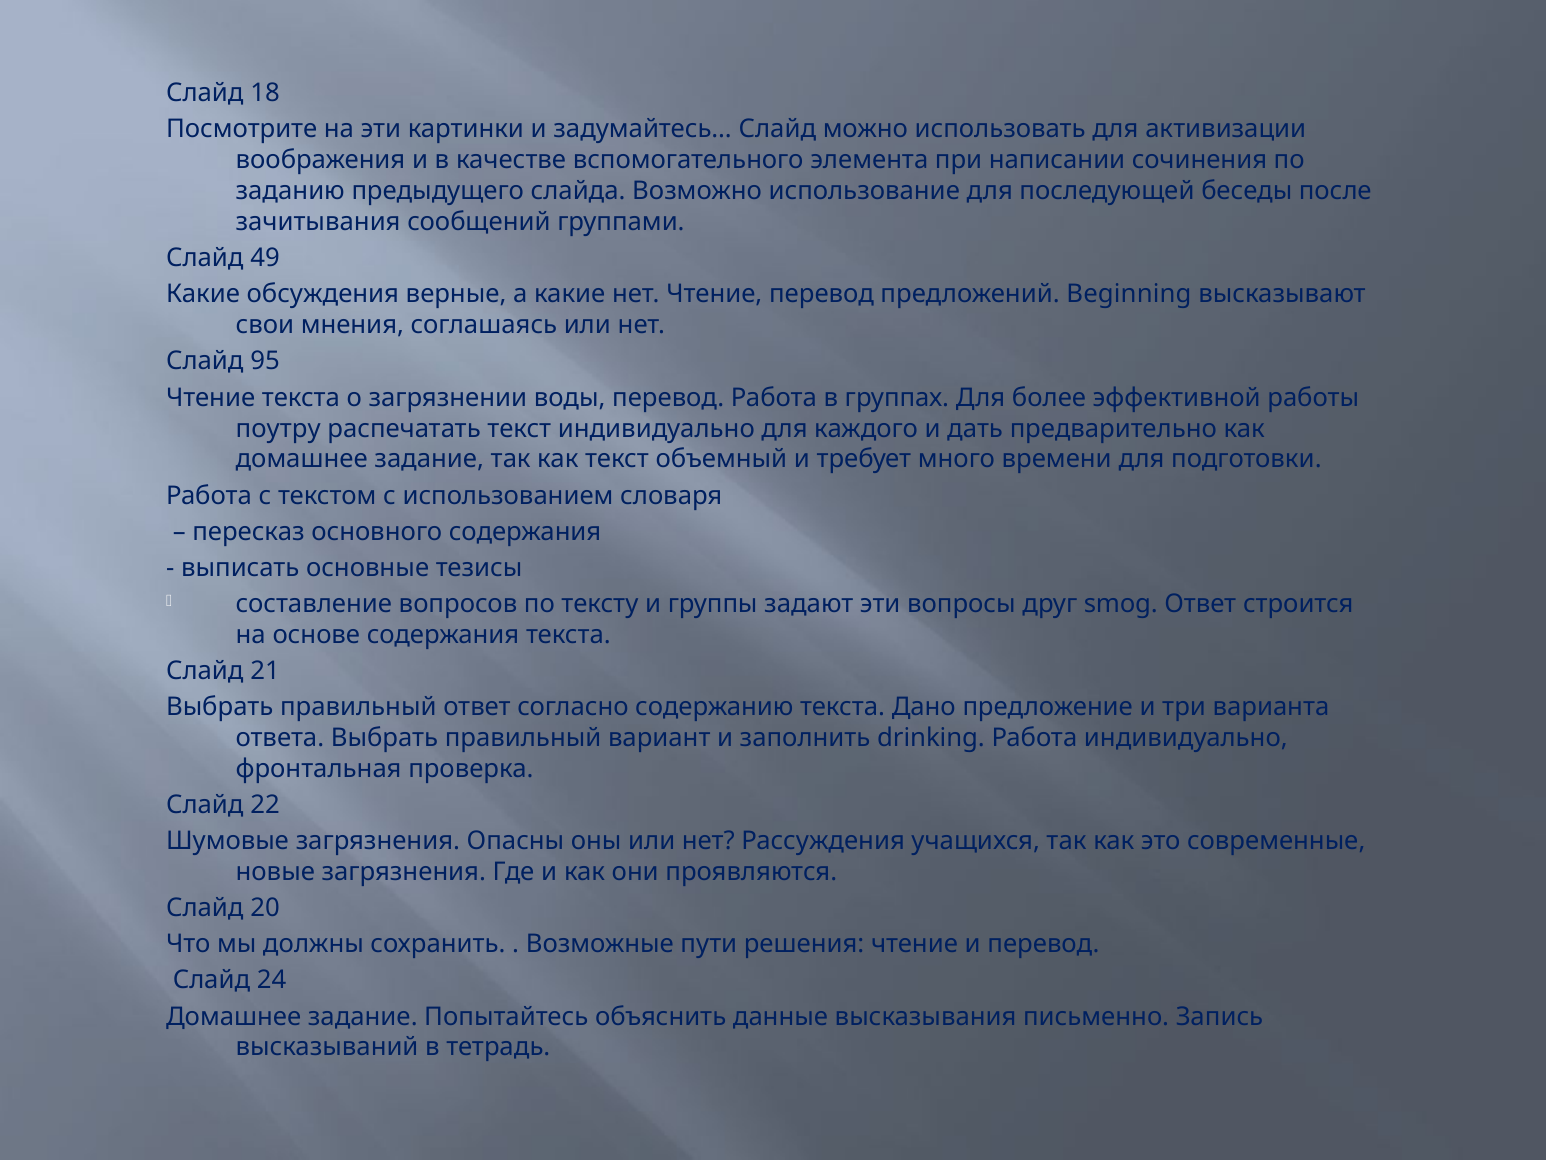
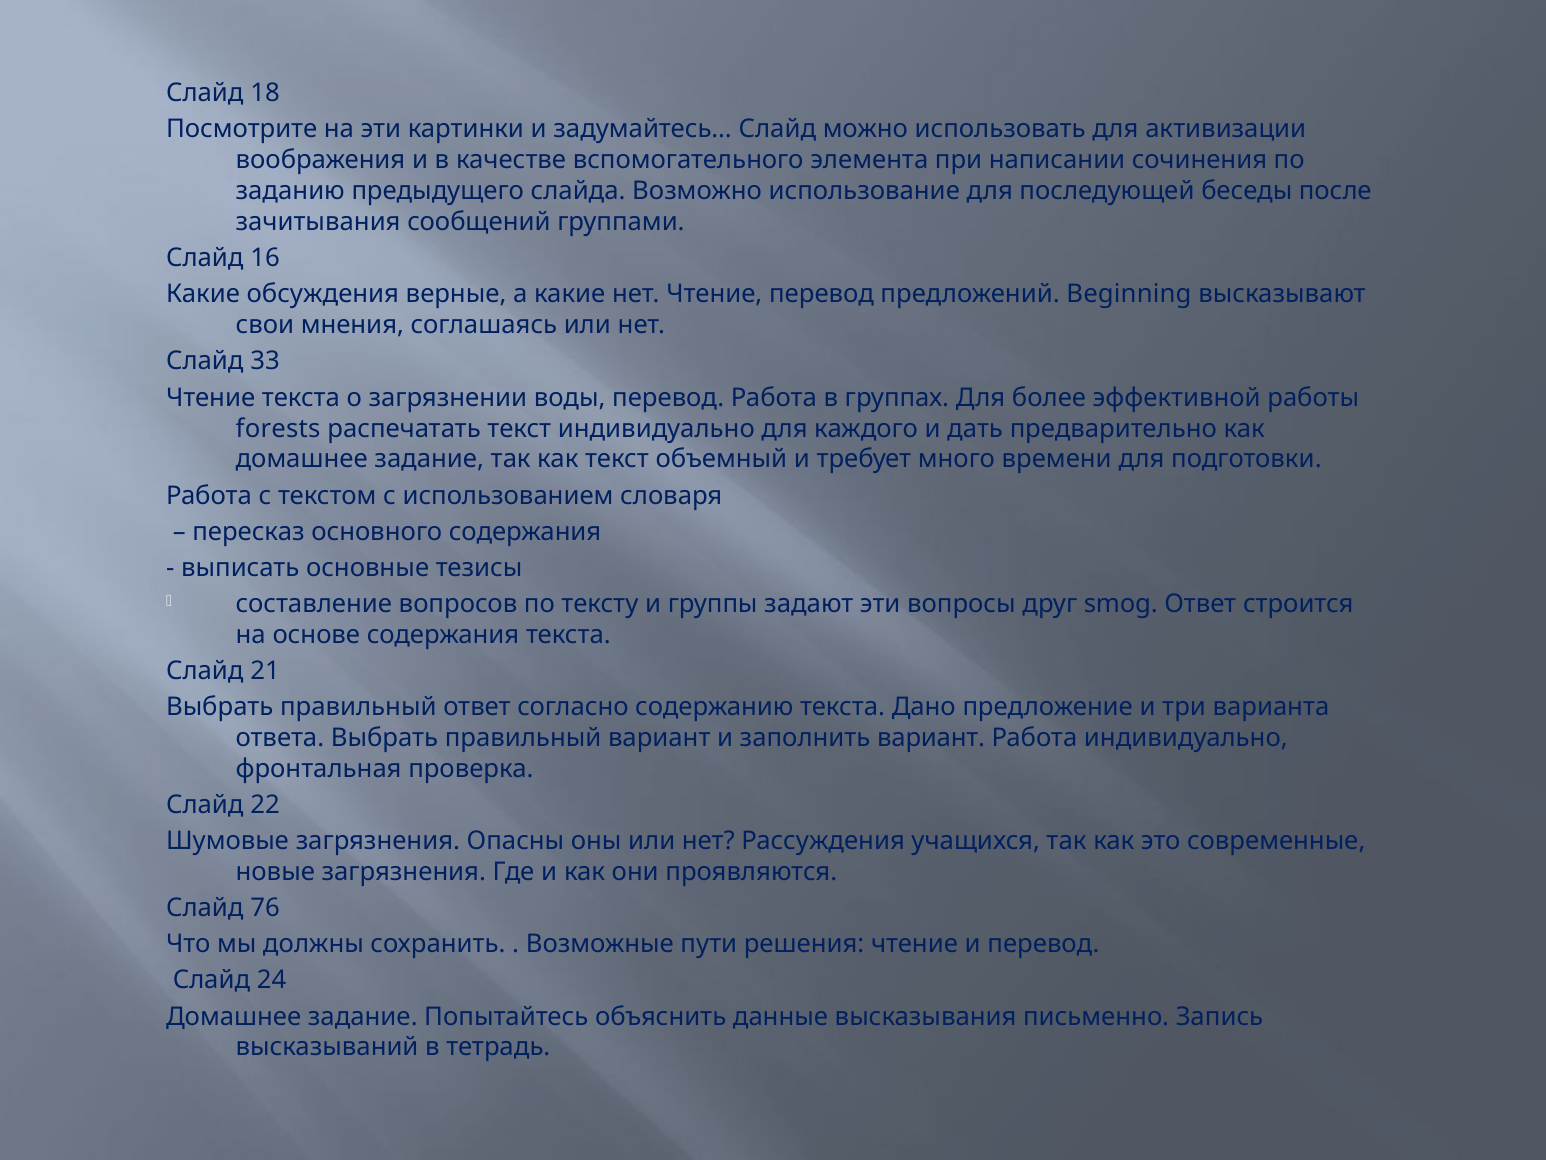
49: 49 -> 16
95: 95 -> 33
поутру: поутру -> forests
заполнить drinking: drinking -> вариант
20: 20 -> 76
